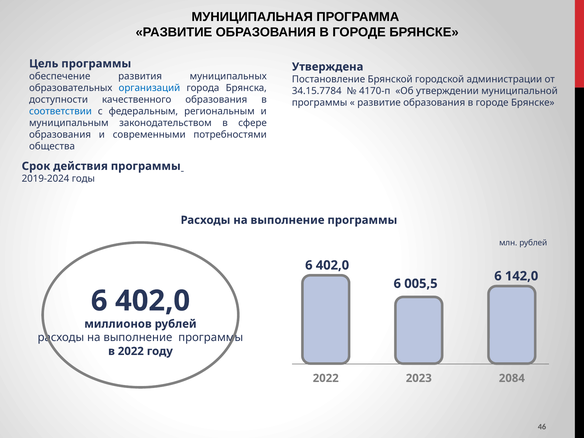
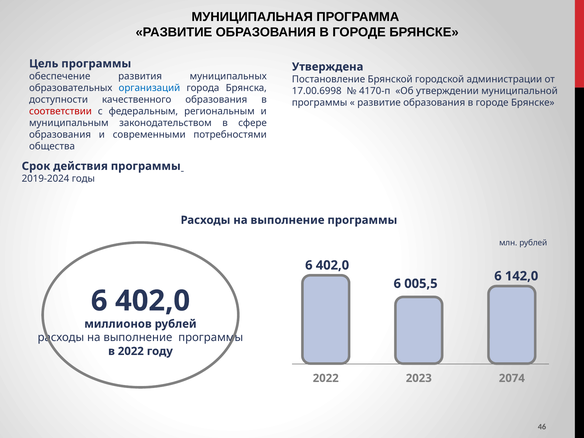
34.15.7784: 34.15.7784 -> 17.00.6998
соответствии colour: blue -> red
2084: 2084 -> 2074
